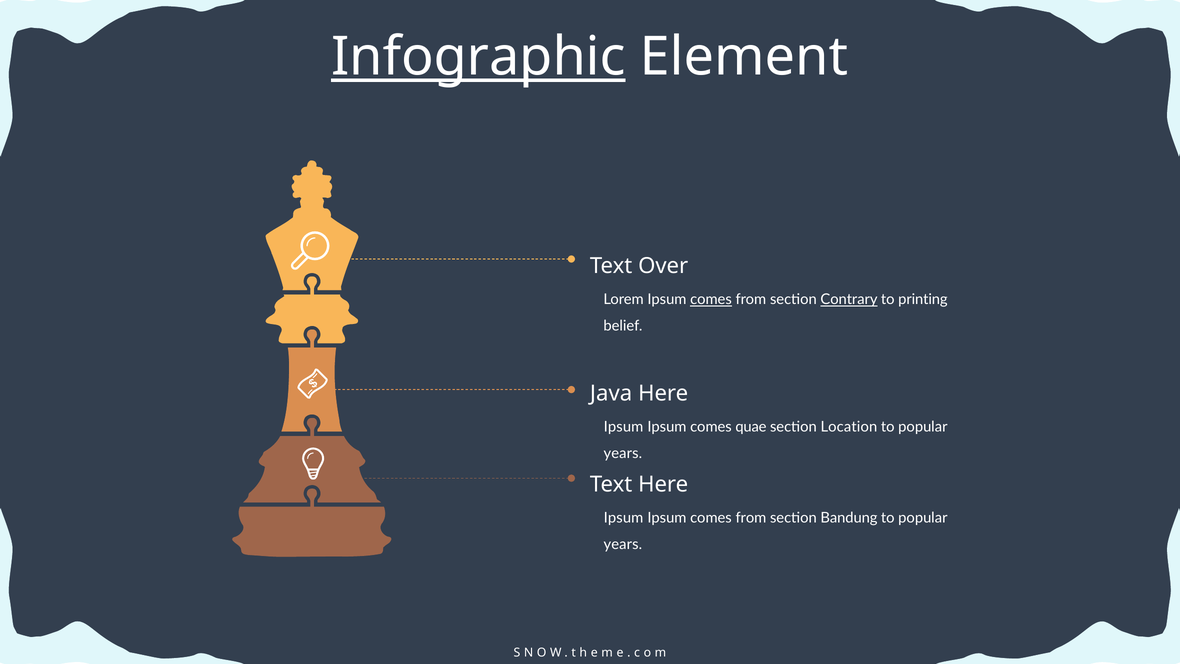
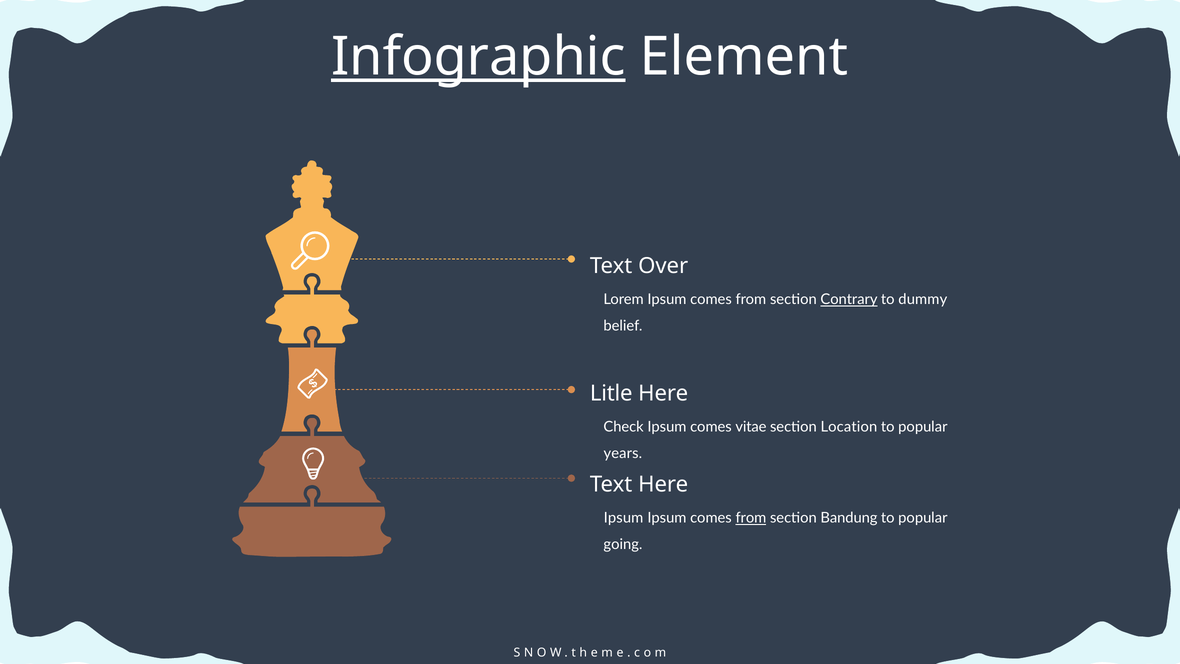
comes at (711, 299) underline: present -> none
printing: printing -> dummy
Java: Java -> Litle
Ipsum at (624, 427): Ipsum -> Check
quae: quae -> vitae
from at (751, 518) underline: none -> present
years at (623, 544): years -> going
